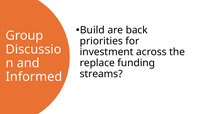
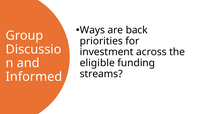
Build: Build -> Ways
replace: replace -> eligible
